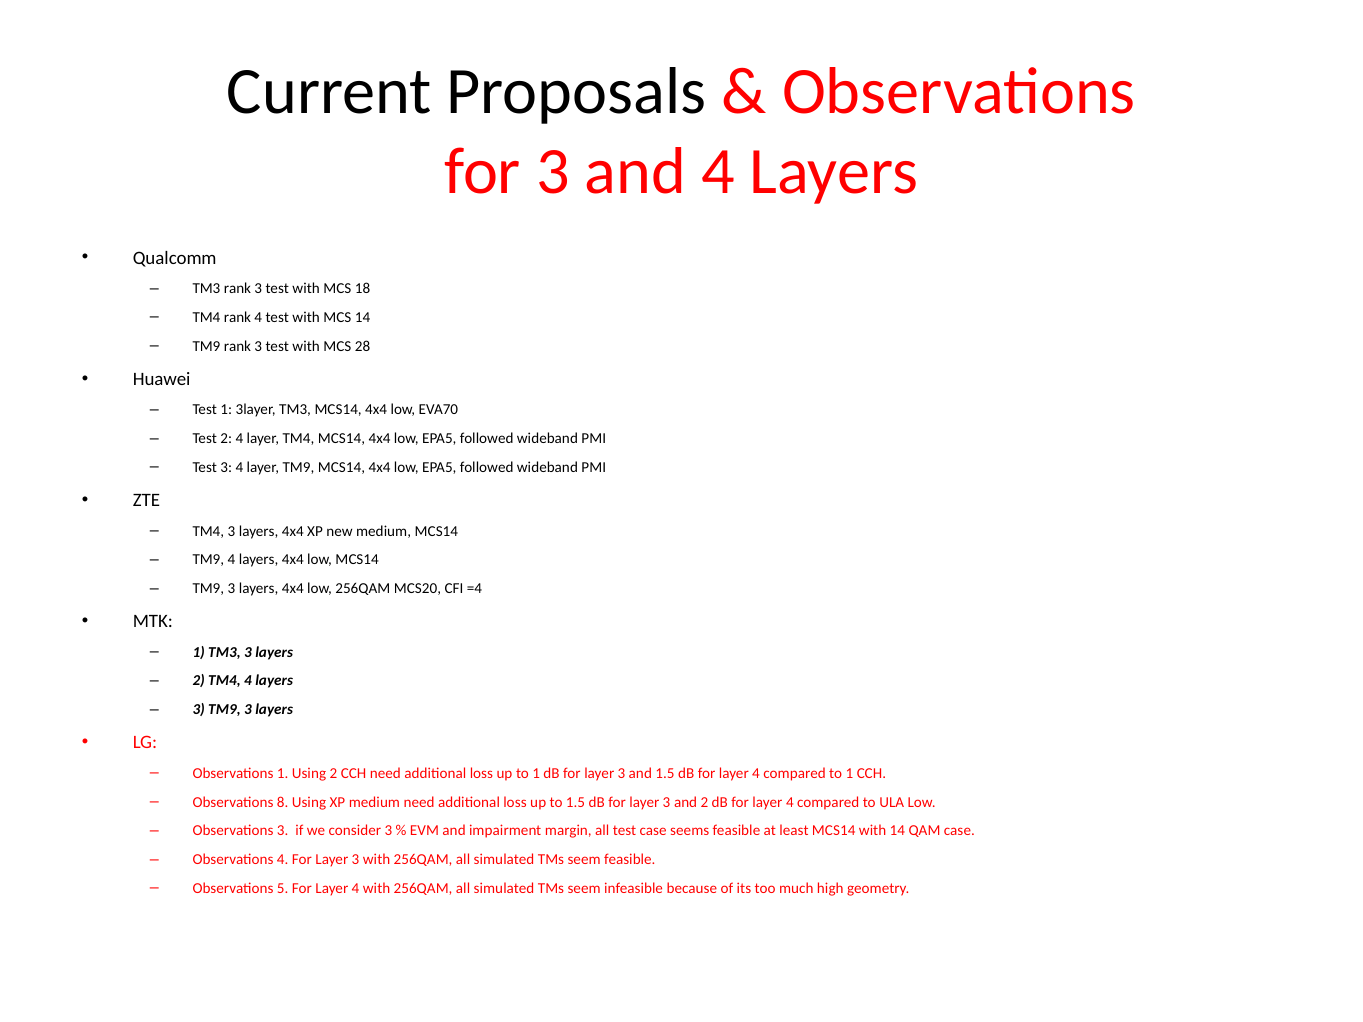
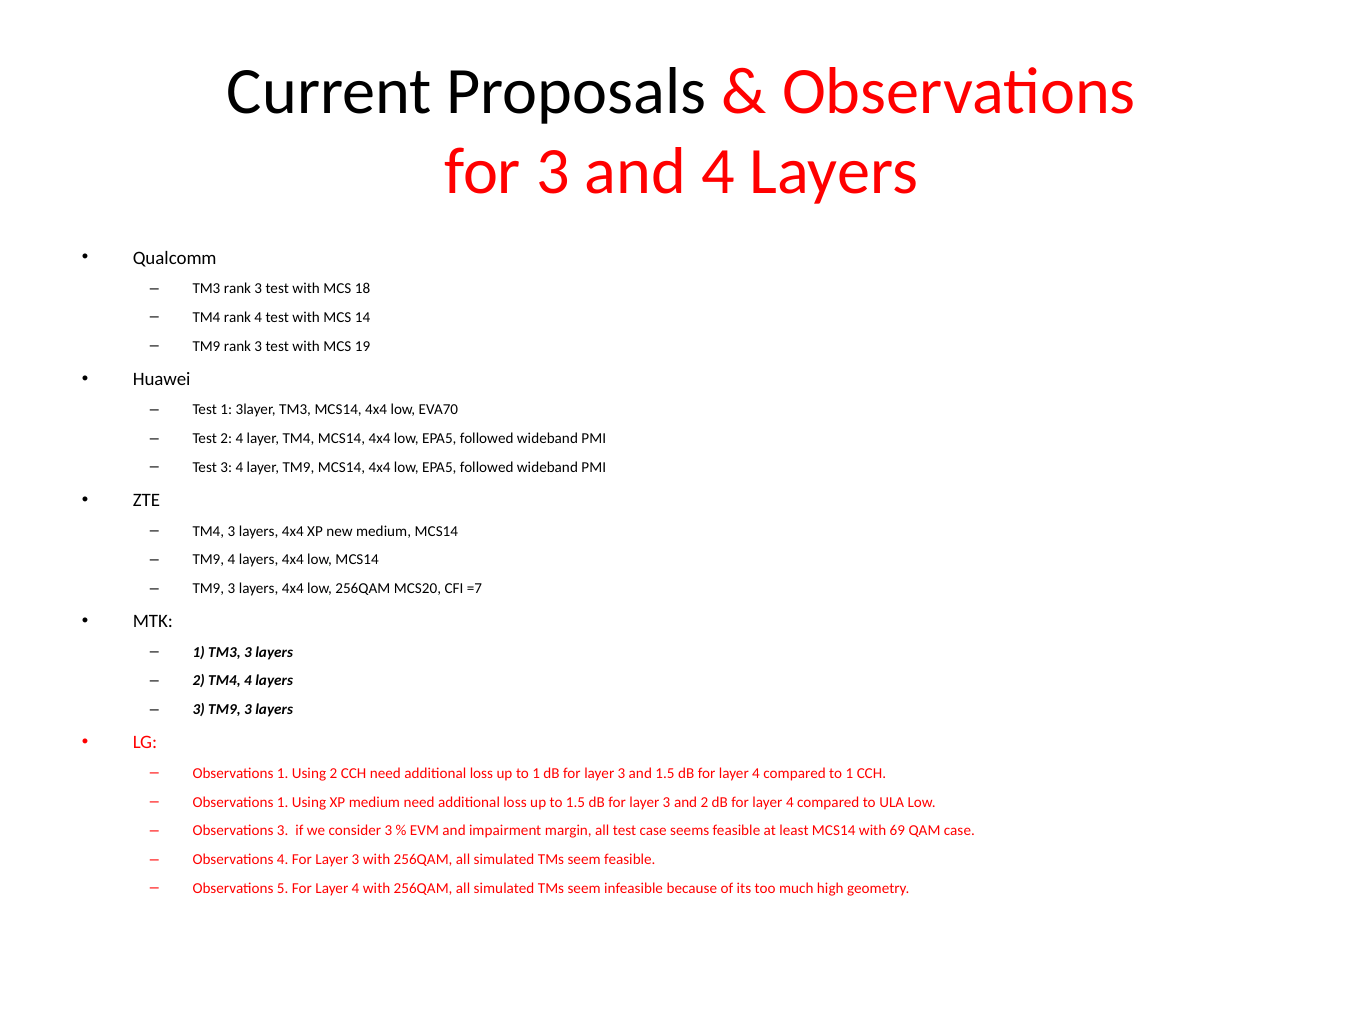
28: 28 -> 19
=4: =4 -> =7
8 at (283, 802): 8 -> 1
with 14: 14 -> 69
